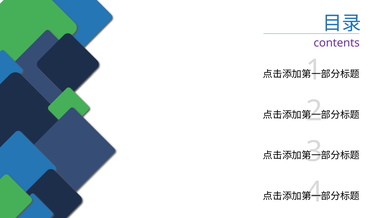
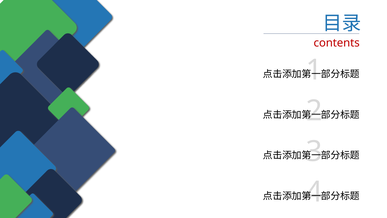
contents colour: purple -> red
